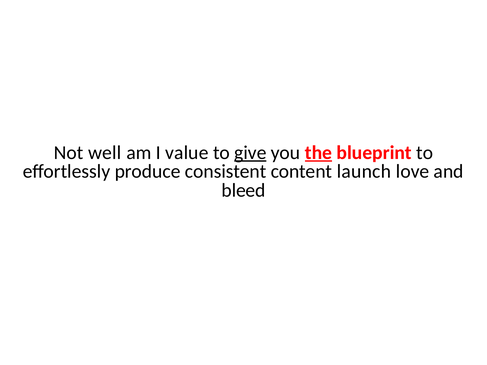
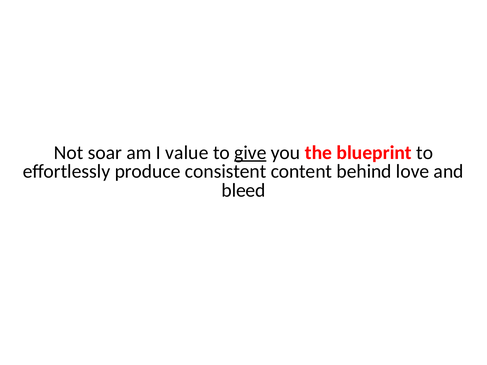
well: well -> soar
the underline: present -> none
launch: launch -> behind
